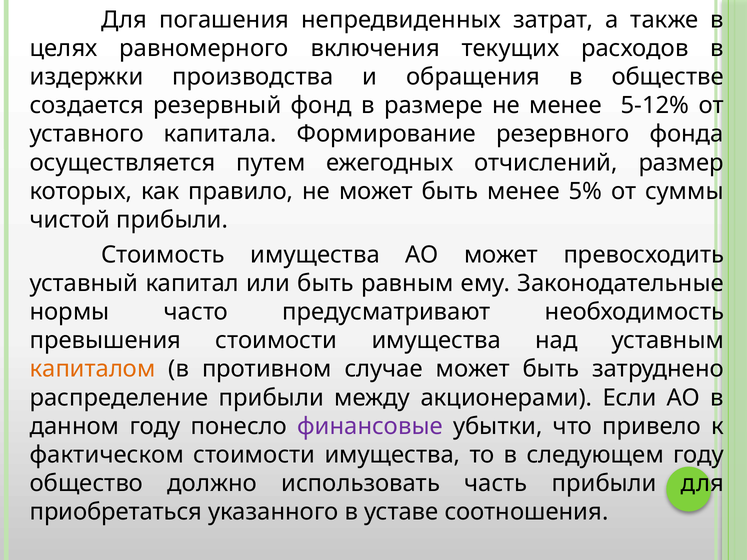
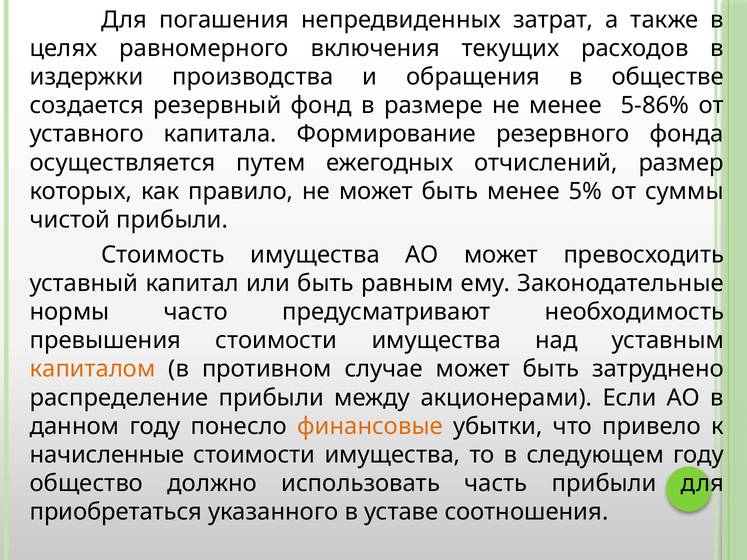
5-12%: 5-12% -> 5-86%
финансовые colour: purple -> orange
фактическом: фактическом -> начисленные
